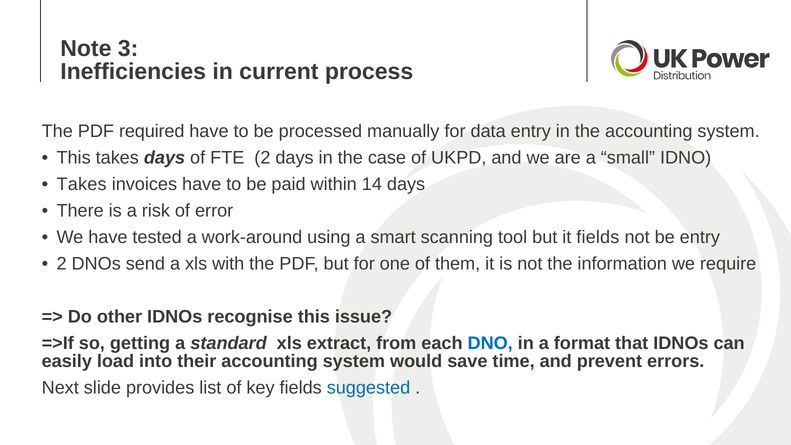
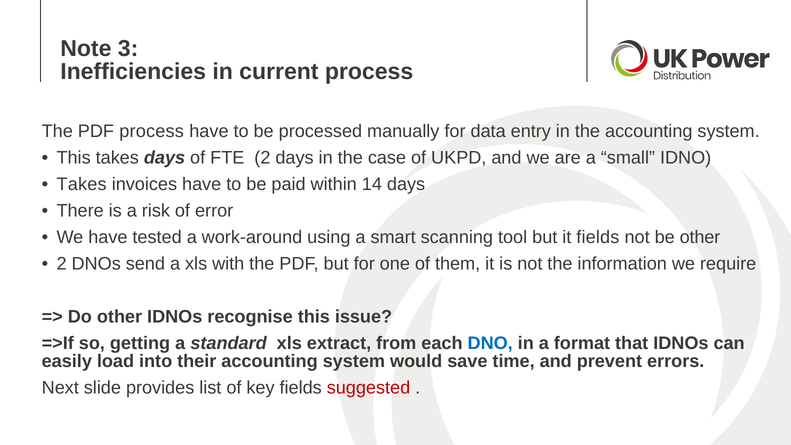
PDF required: required -> process
be entry: entry -> other
suggested colour: blue -> red
